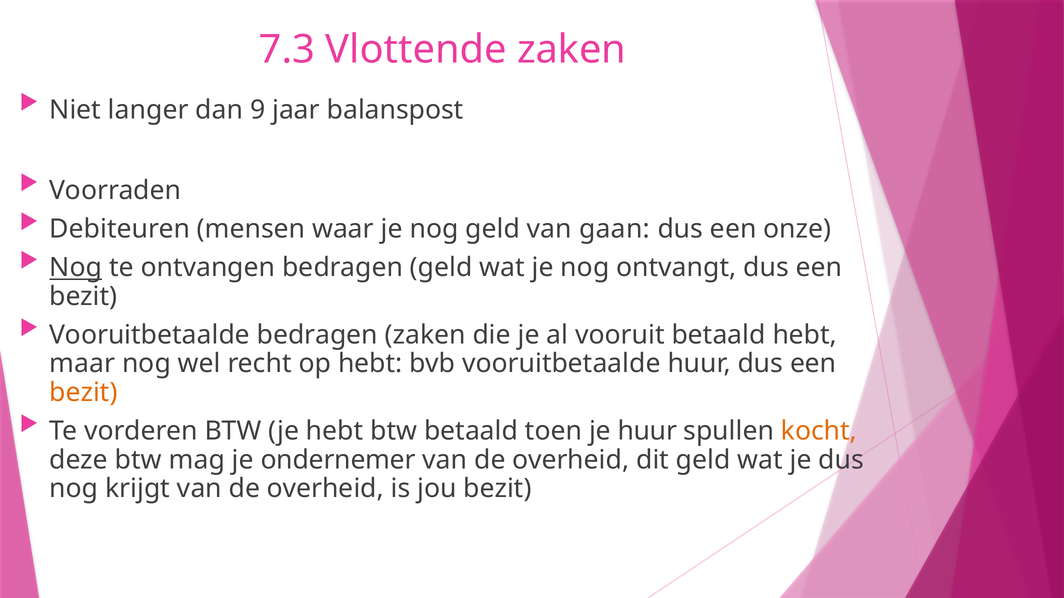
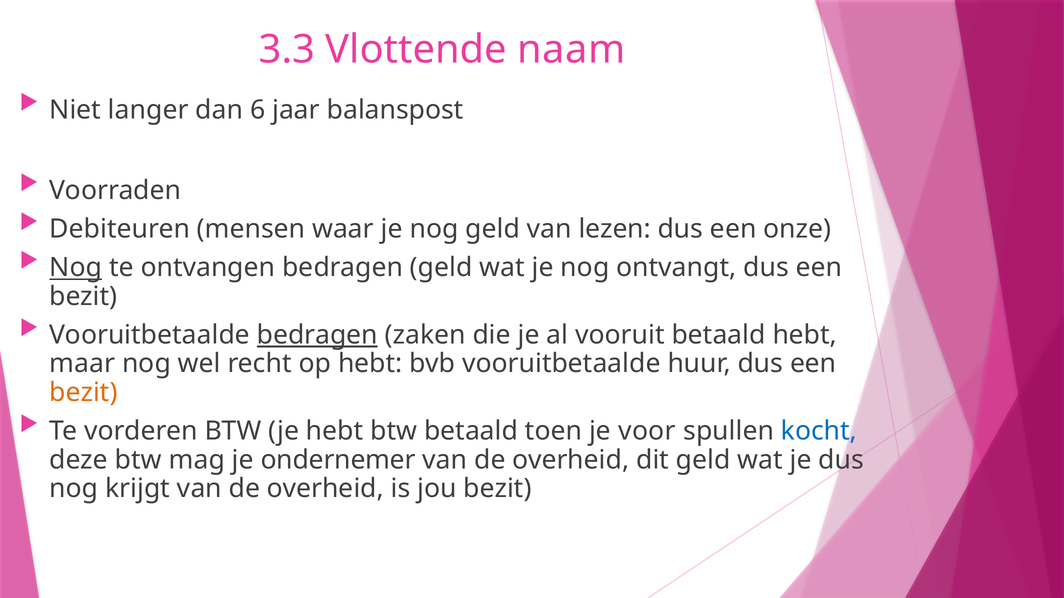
7.3: 7.3 -> 3.3
Vlottende zaken: zaken -> naam
9: 9 -> 6
gaan: gaan -> lezen
bedragen at (317, 335) underline: none -> present
je huur: huur -> voor
kocht colour: orange -> blue
